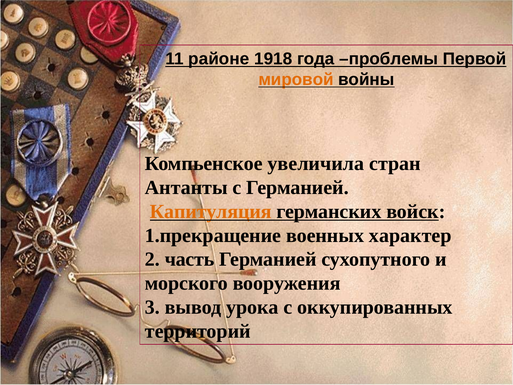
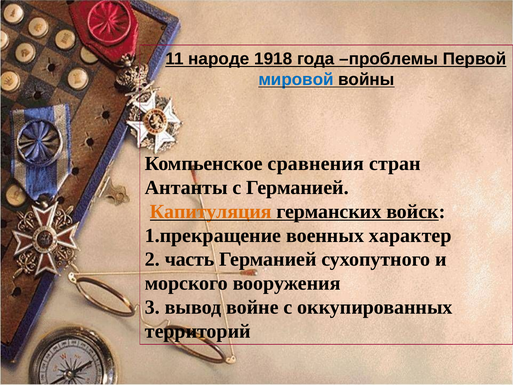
районе: районе -> народе
мировой colour: orange -> blue
увеличила: увеличила -> сравнения
урока: урока -> войне
